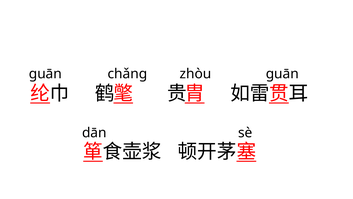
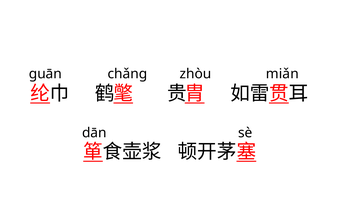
zhòu ɡuān: ɡuān -> miǎn
